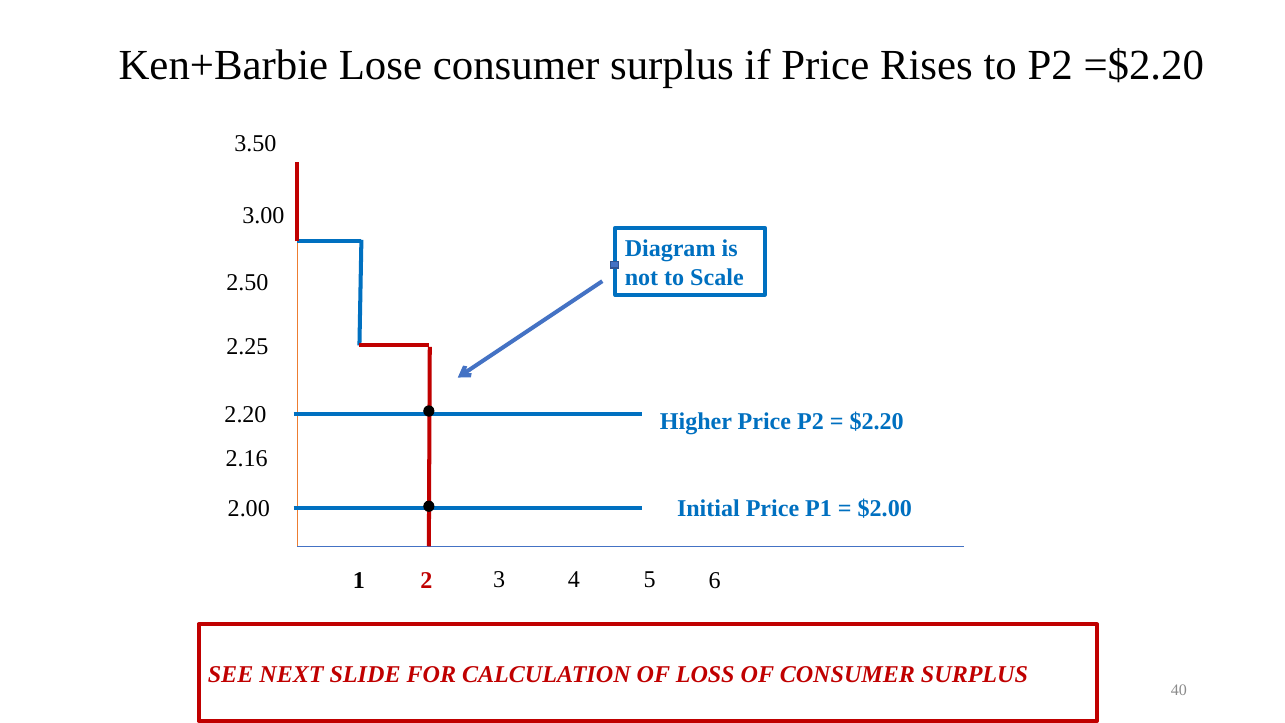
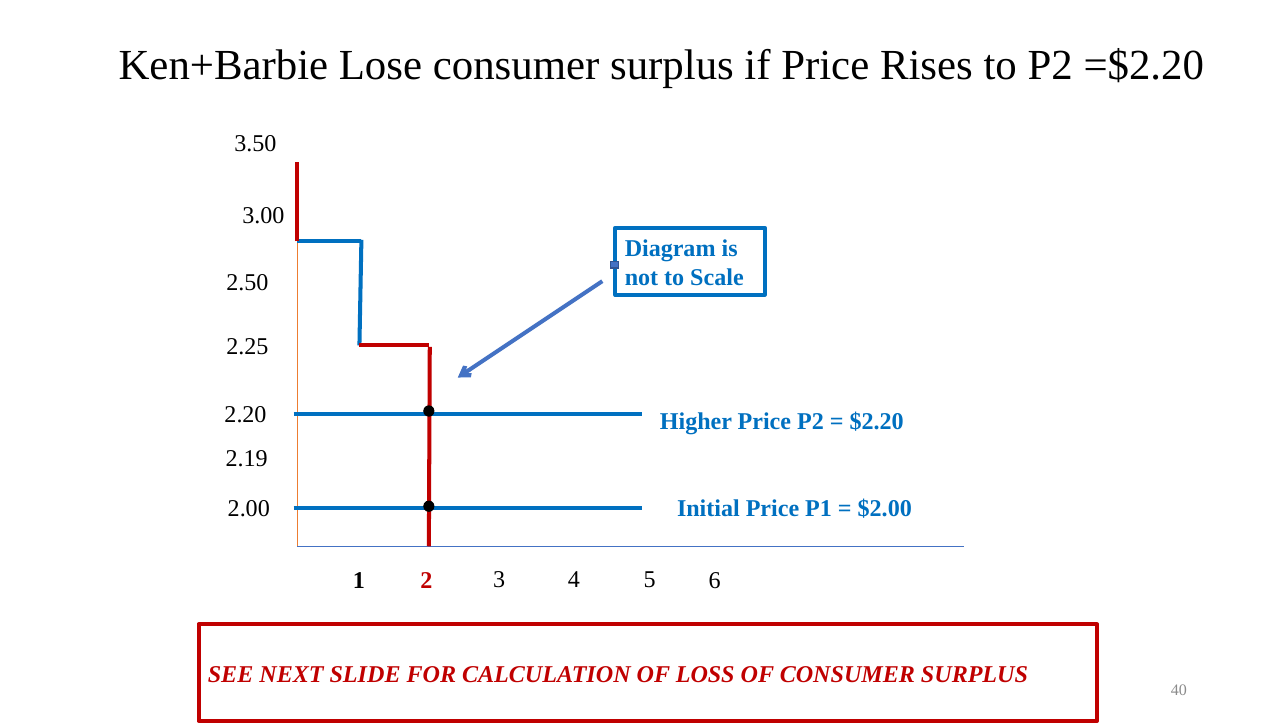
2.16: 2.16 -> 2.19
